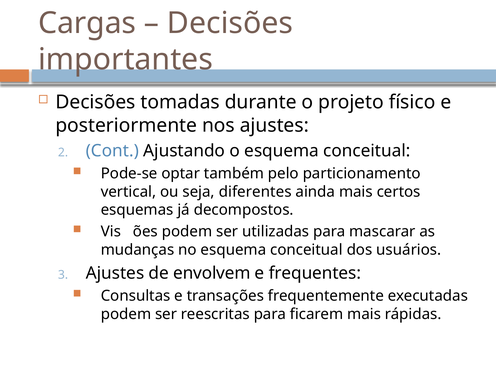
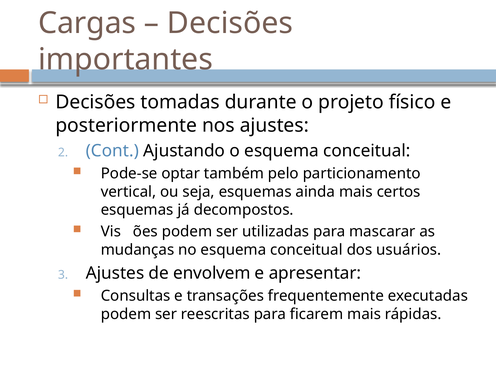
seja diferentes: diferentes -> esquemas
frequentes: frequentes -> apresentar
